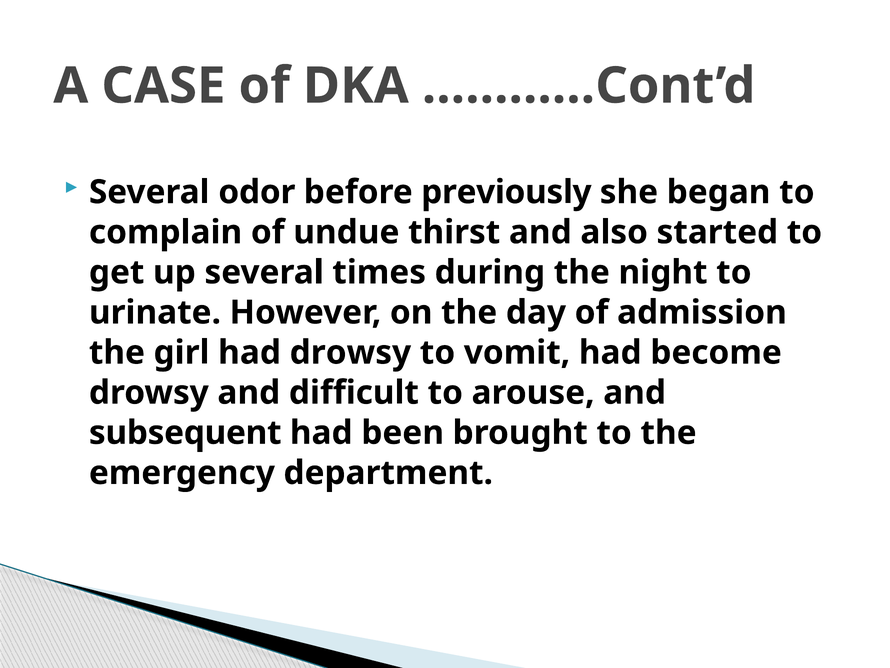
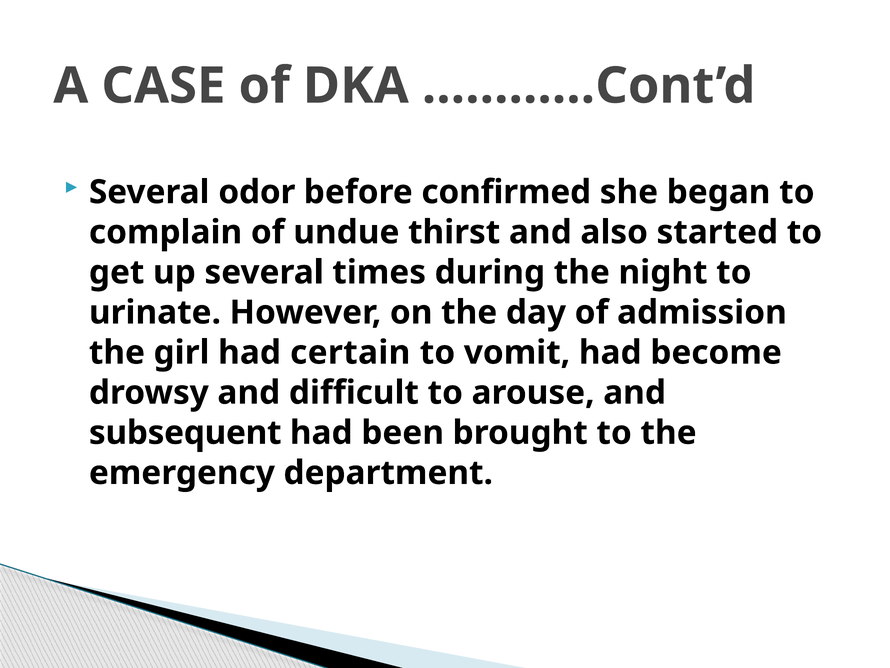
previously: previously -> confirmed
had drowsy: drowsy -> certain
